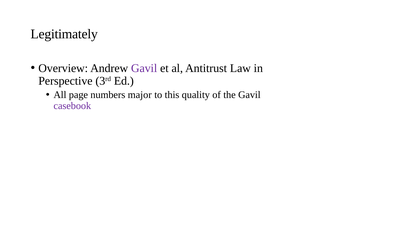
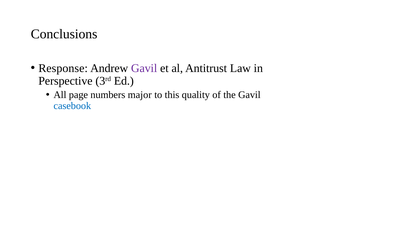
Legitimately: Legitimately -> Conclusions
Overview: Overview -> Response
casebook colour: purple -> blue
